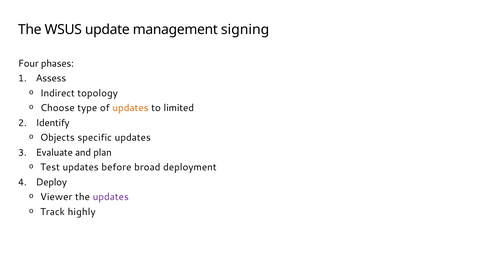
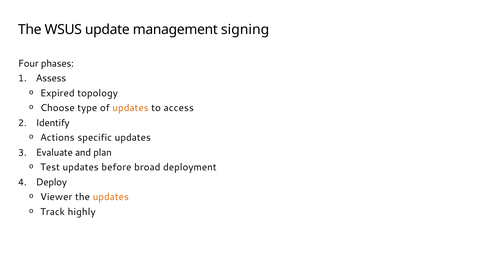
Indirect: Indirect -> Expired
limited: limited -> access
Objects: Objects -> Actions
updates at (111, 197) colour: purple -> orange
